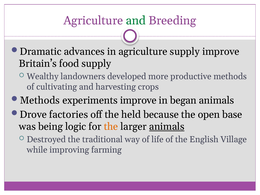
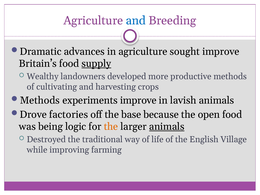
and at (136, 20) colour: green -> blue
agriculture supply: supply -> sought
supply at (96, 64) underline: none -> present
began: began -> lavish
held: held -> base
open base: base -> food
